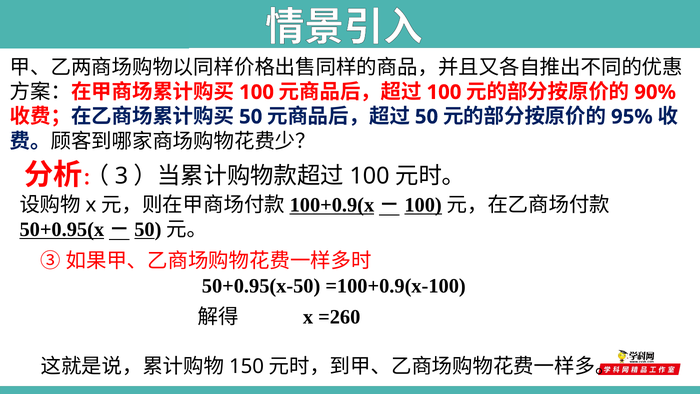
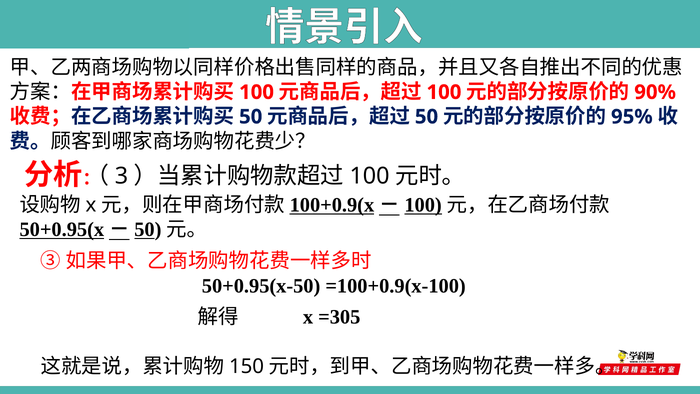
=260: =260 -> =305
